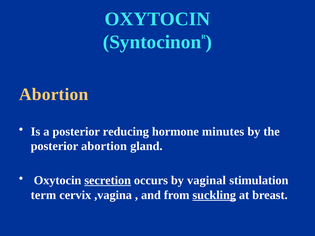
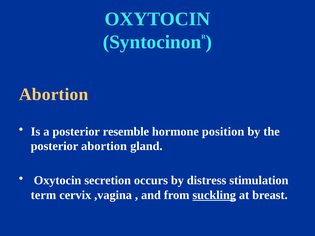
reducing: reducing -> resemble
minutes: minutes -> position
secretion underline: present -> none
vaginal: vaginal -> distress
